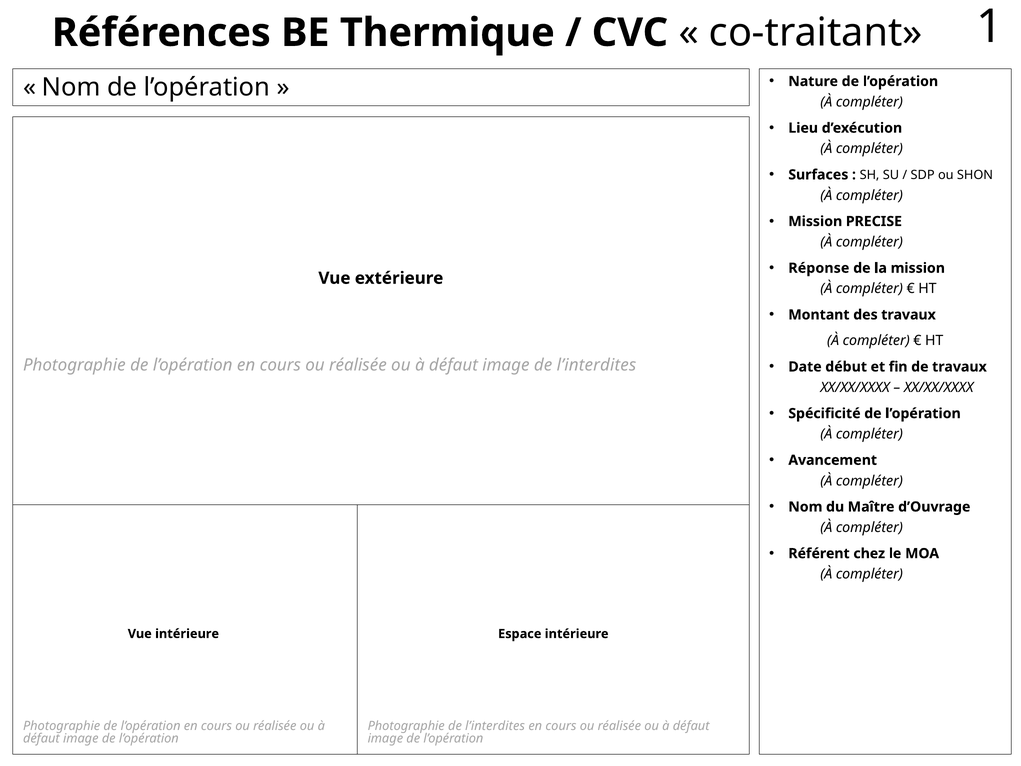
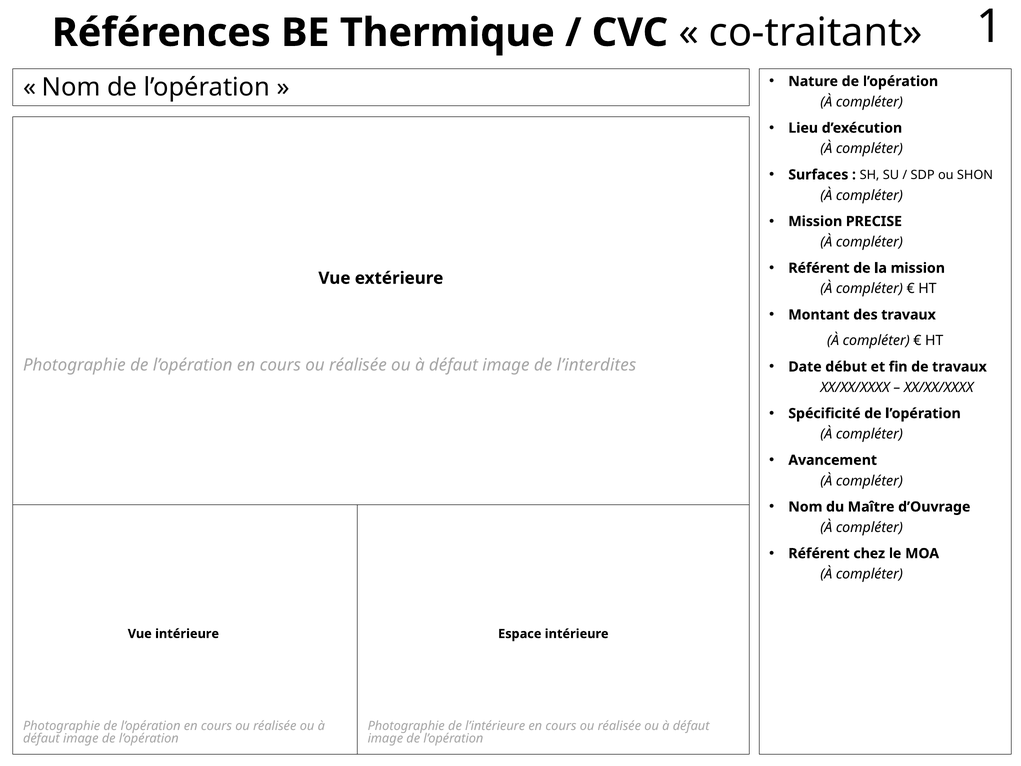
Réponse at (819, 268): Réponse -> Référent
Photographie de l’interdites: l’interdites -> l’intérieure
